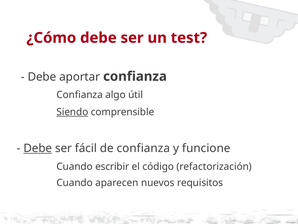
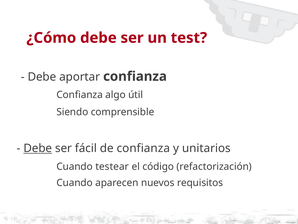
Siendo underline: present -> none
funcione: funcione -> unitarios
escribir: escribir -> testear
